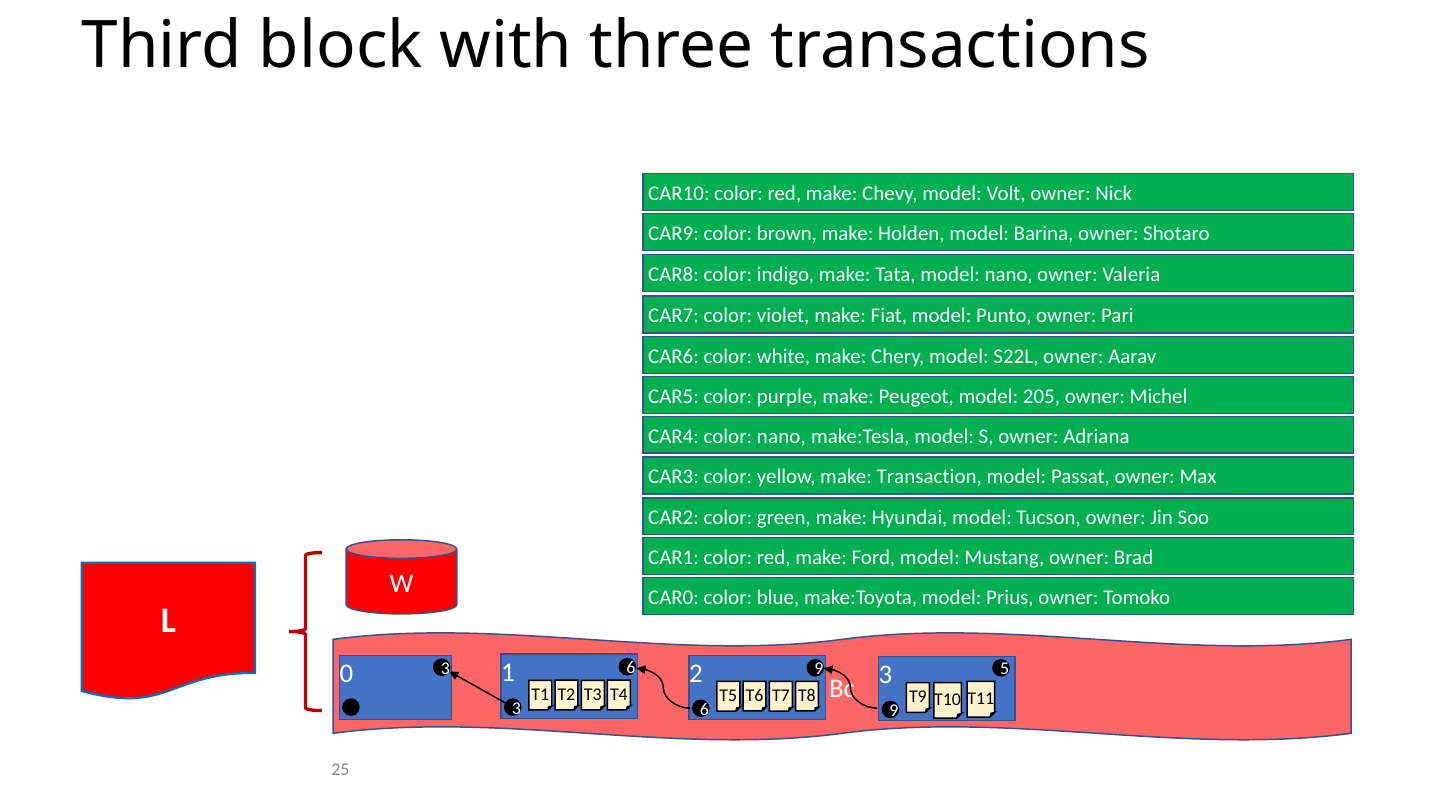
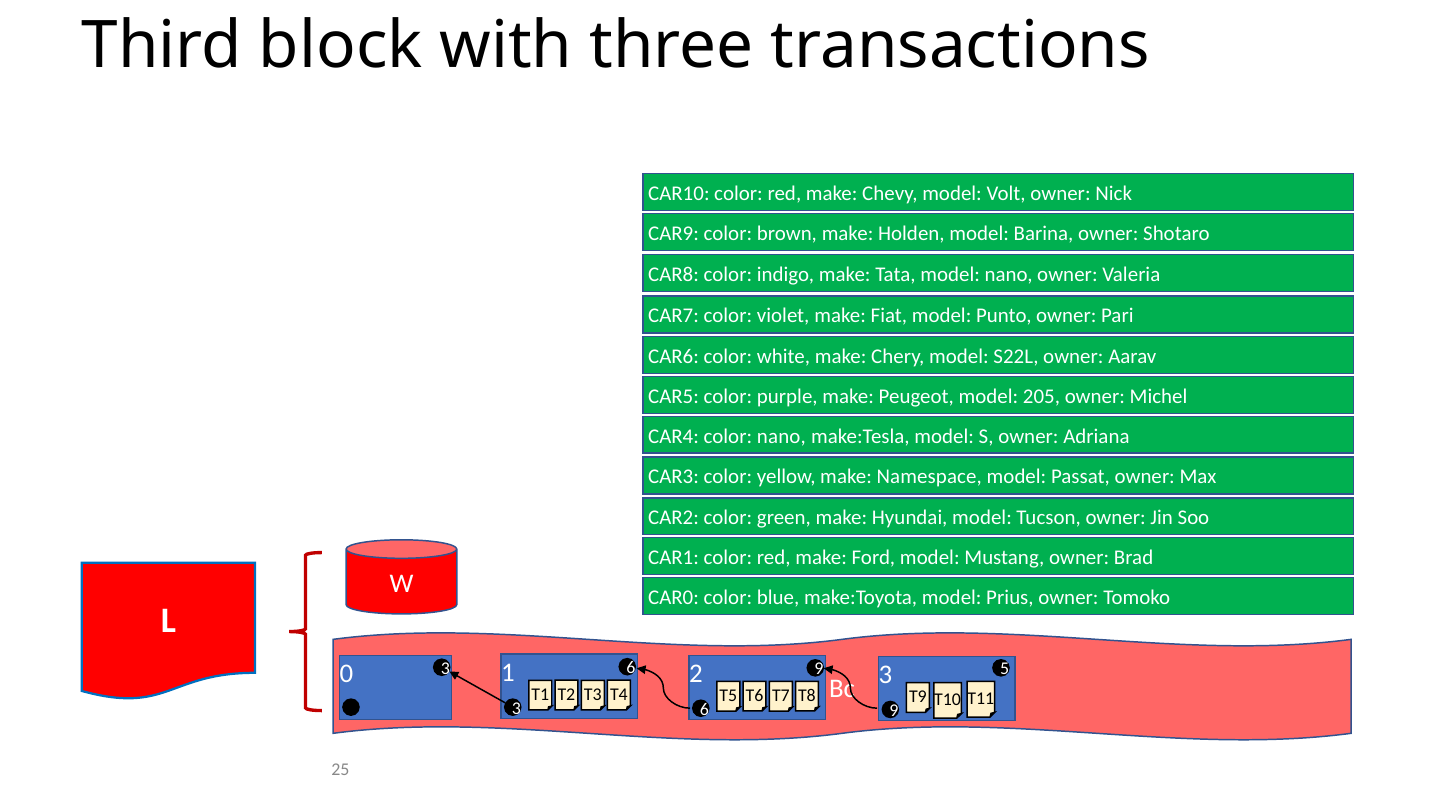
Transaction: Transaction -> Namespace
